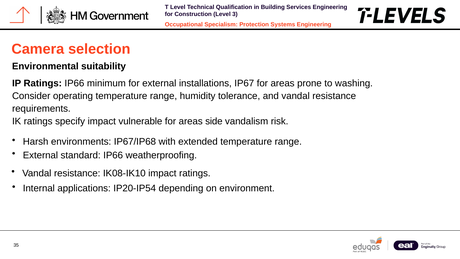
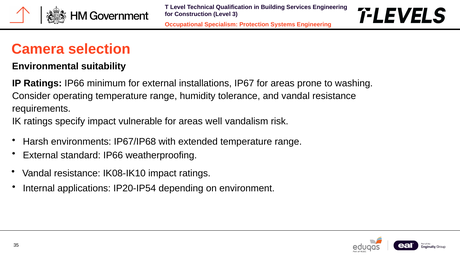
side: side -> well
